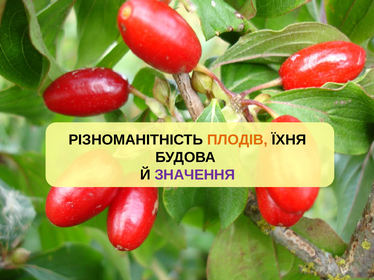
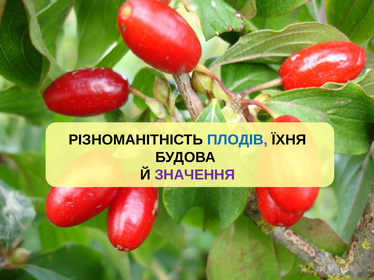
ПЛОДІВ colour: orange -> blue
